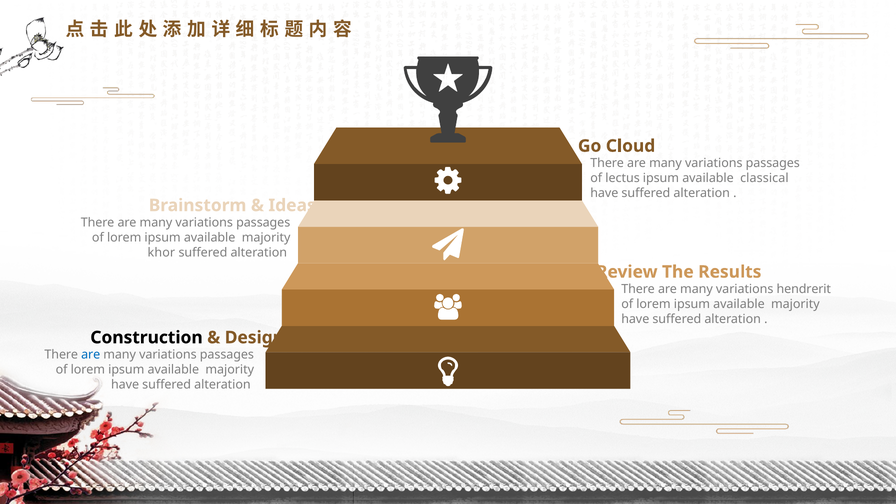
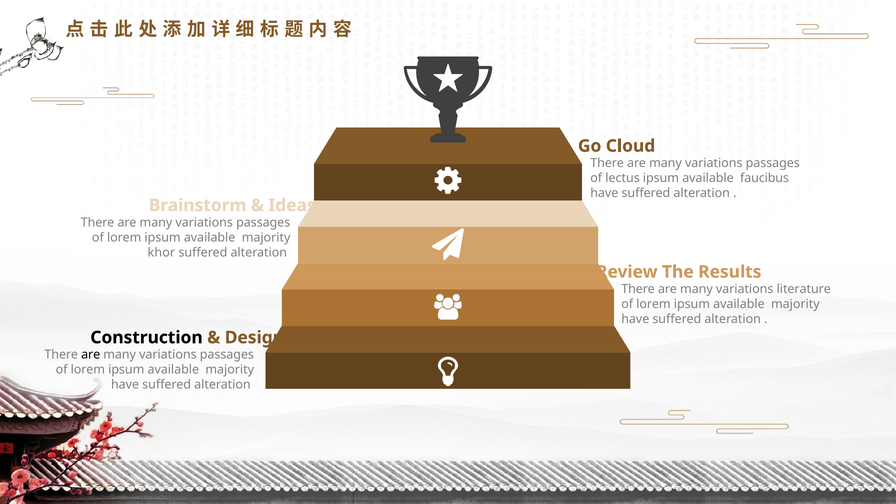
classical: classical -> faucibus
hendrerit: hendrerit -> literature
are at (91, 355) colour: blue -> black
